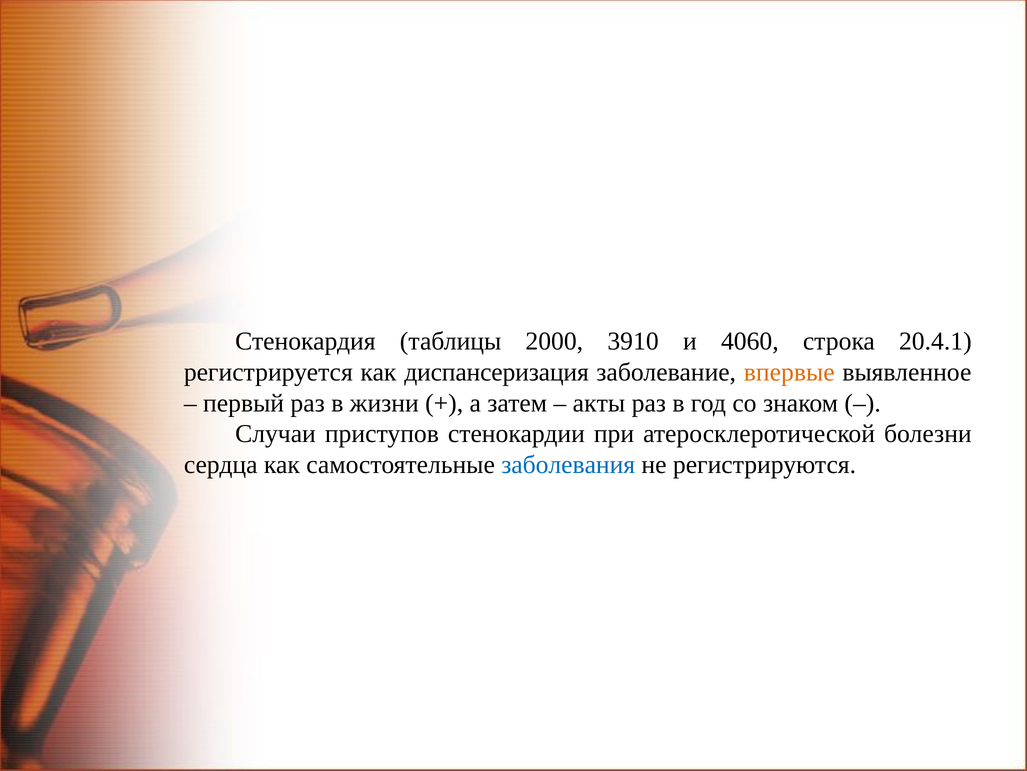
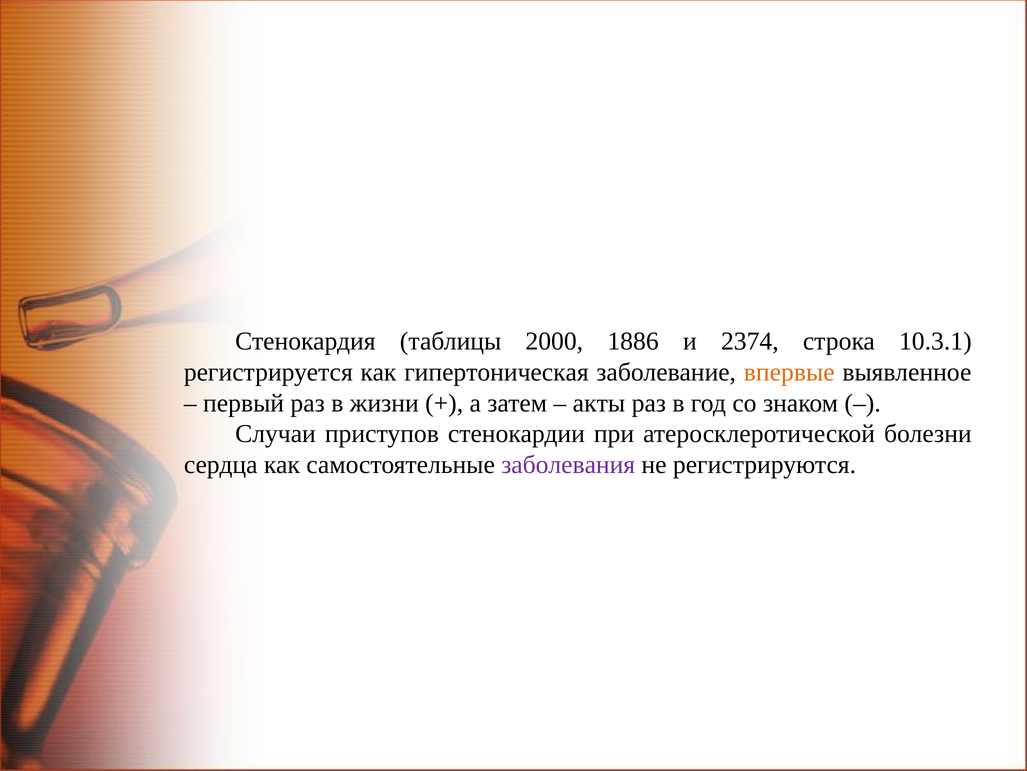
3910: 3910 -> 1886
4060: 4060 -> 2374
20.4.1: 20.4.1 -> 10.3.1
диспансеризация: диспансеризация -> гипертоническая
заболевания colour: blue -> purple
